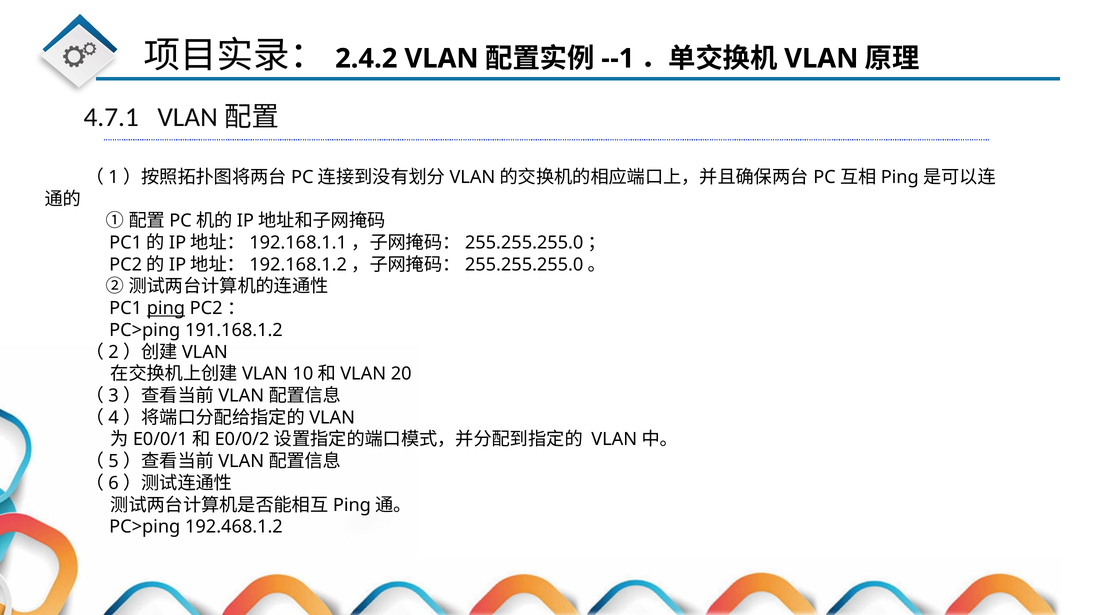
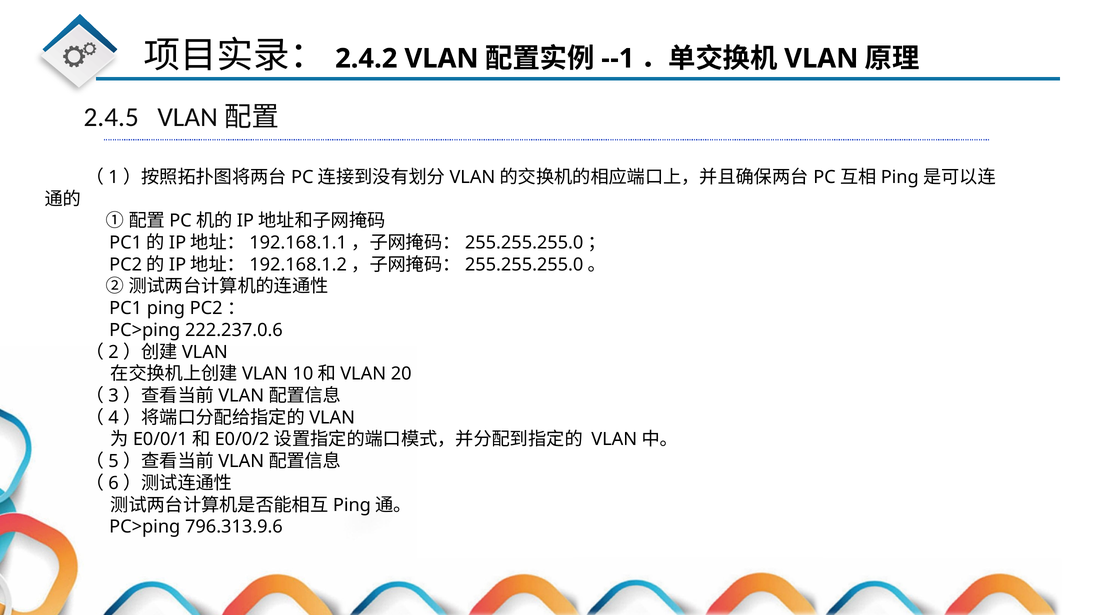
4.7.1: 4.7.1 -> 2.4.5
ping underline: present -> none
191.168.1.2: 191.168.1.2 -> 222.237.0.6
192.468.1.2: 192.468.1.2 -> 796.313.9.6
